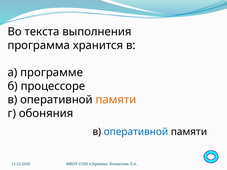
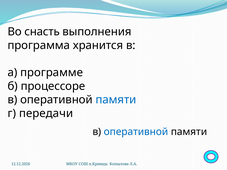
текста: текста -> снасть
памяти at (116, 100) colour: orange -> blue
обоняния: обоняния -> передачи
